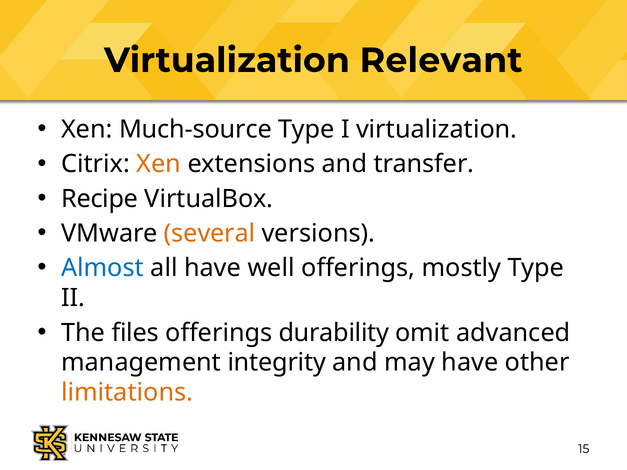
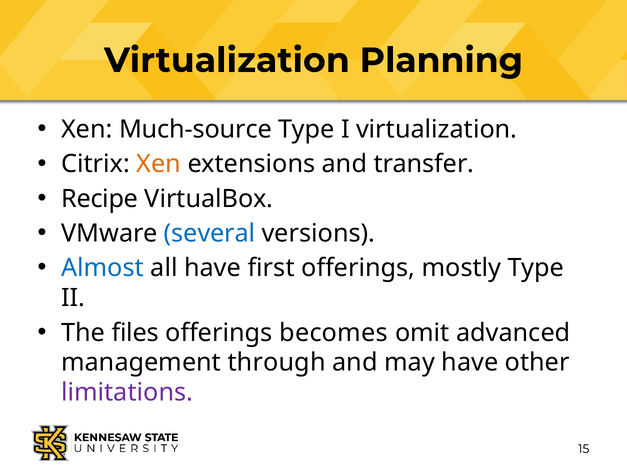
Relevant: Relevant -> Planning
several colour: orange -> blue
well: well -> first
durability: durability -> becomes
integrity: integrity -> through
limitations colour: orange -> purple
